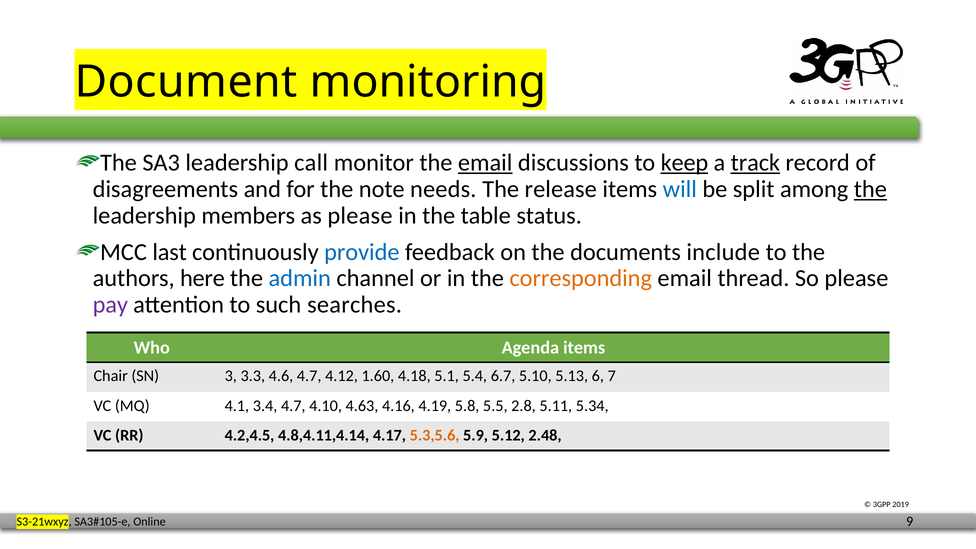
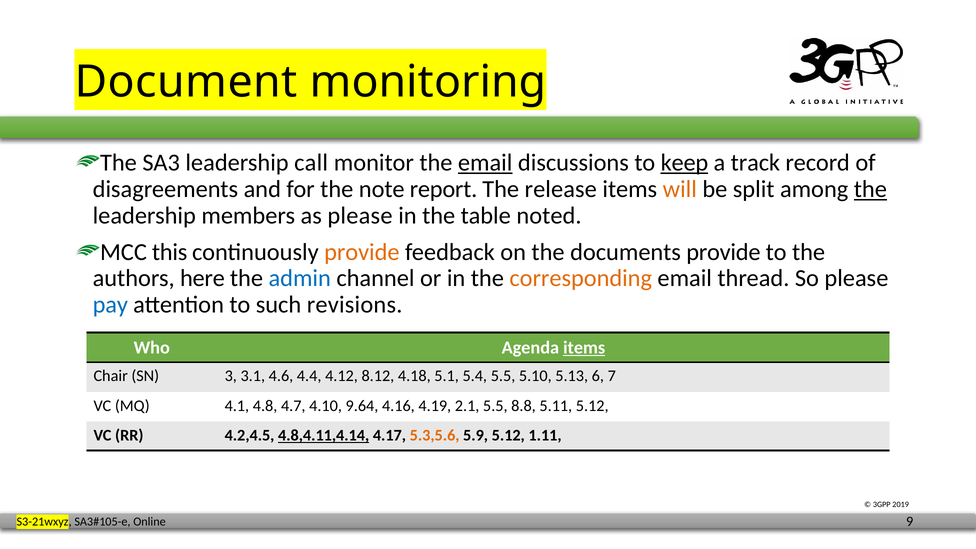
track underline: present -> none
needs: needs -> report
will colour: blue -> orange
status: status -> noted
last: last -> this
provide at (362, 252) colour: blue -> orange
documents include: include -> provide
pay colour: purple -> blue
searches: searches -> revisions
items at (584, 348) underline: none -> present
3.3: 3.3 -> 3.1
4.6 4.7: 4.7 -> 4.4
1.60: 1.60 -> 8.12
5.4 6.7: 6.7 -> 5.5
3.4: 3.4 -> 4.8
4.63: 4.63 -> 9.64
5.8: 5.8 -> 2.1
2.8: 2.8 -> 8.8
5.11 5.34: 5.34 -> 5.12
4.8,4.11,4.14 underline: none -> present
2.48: 2.48 -> 1.11
